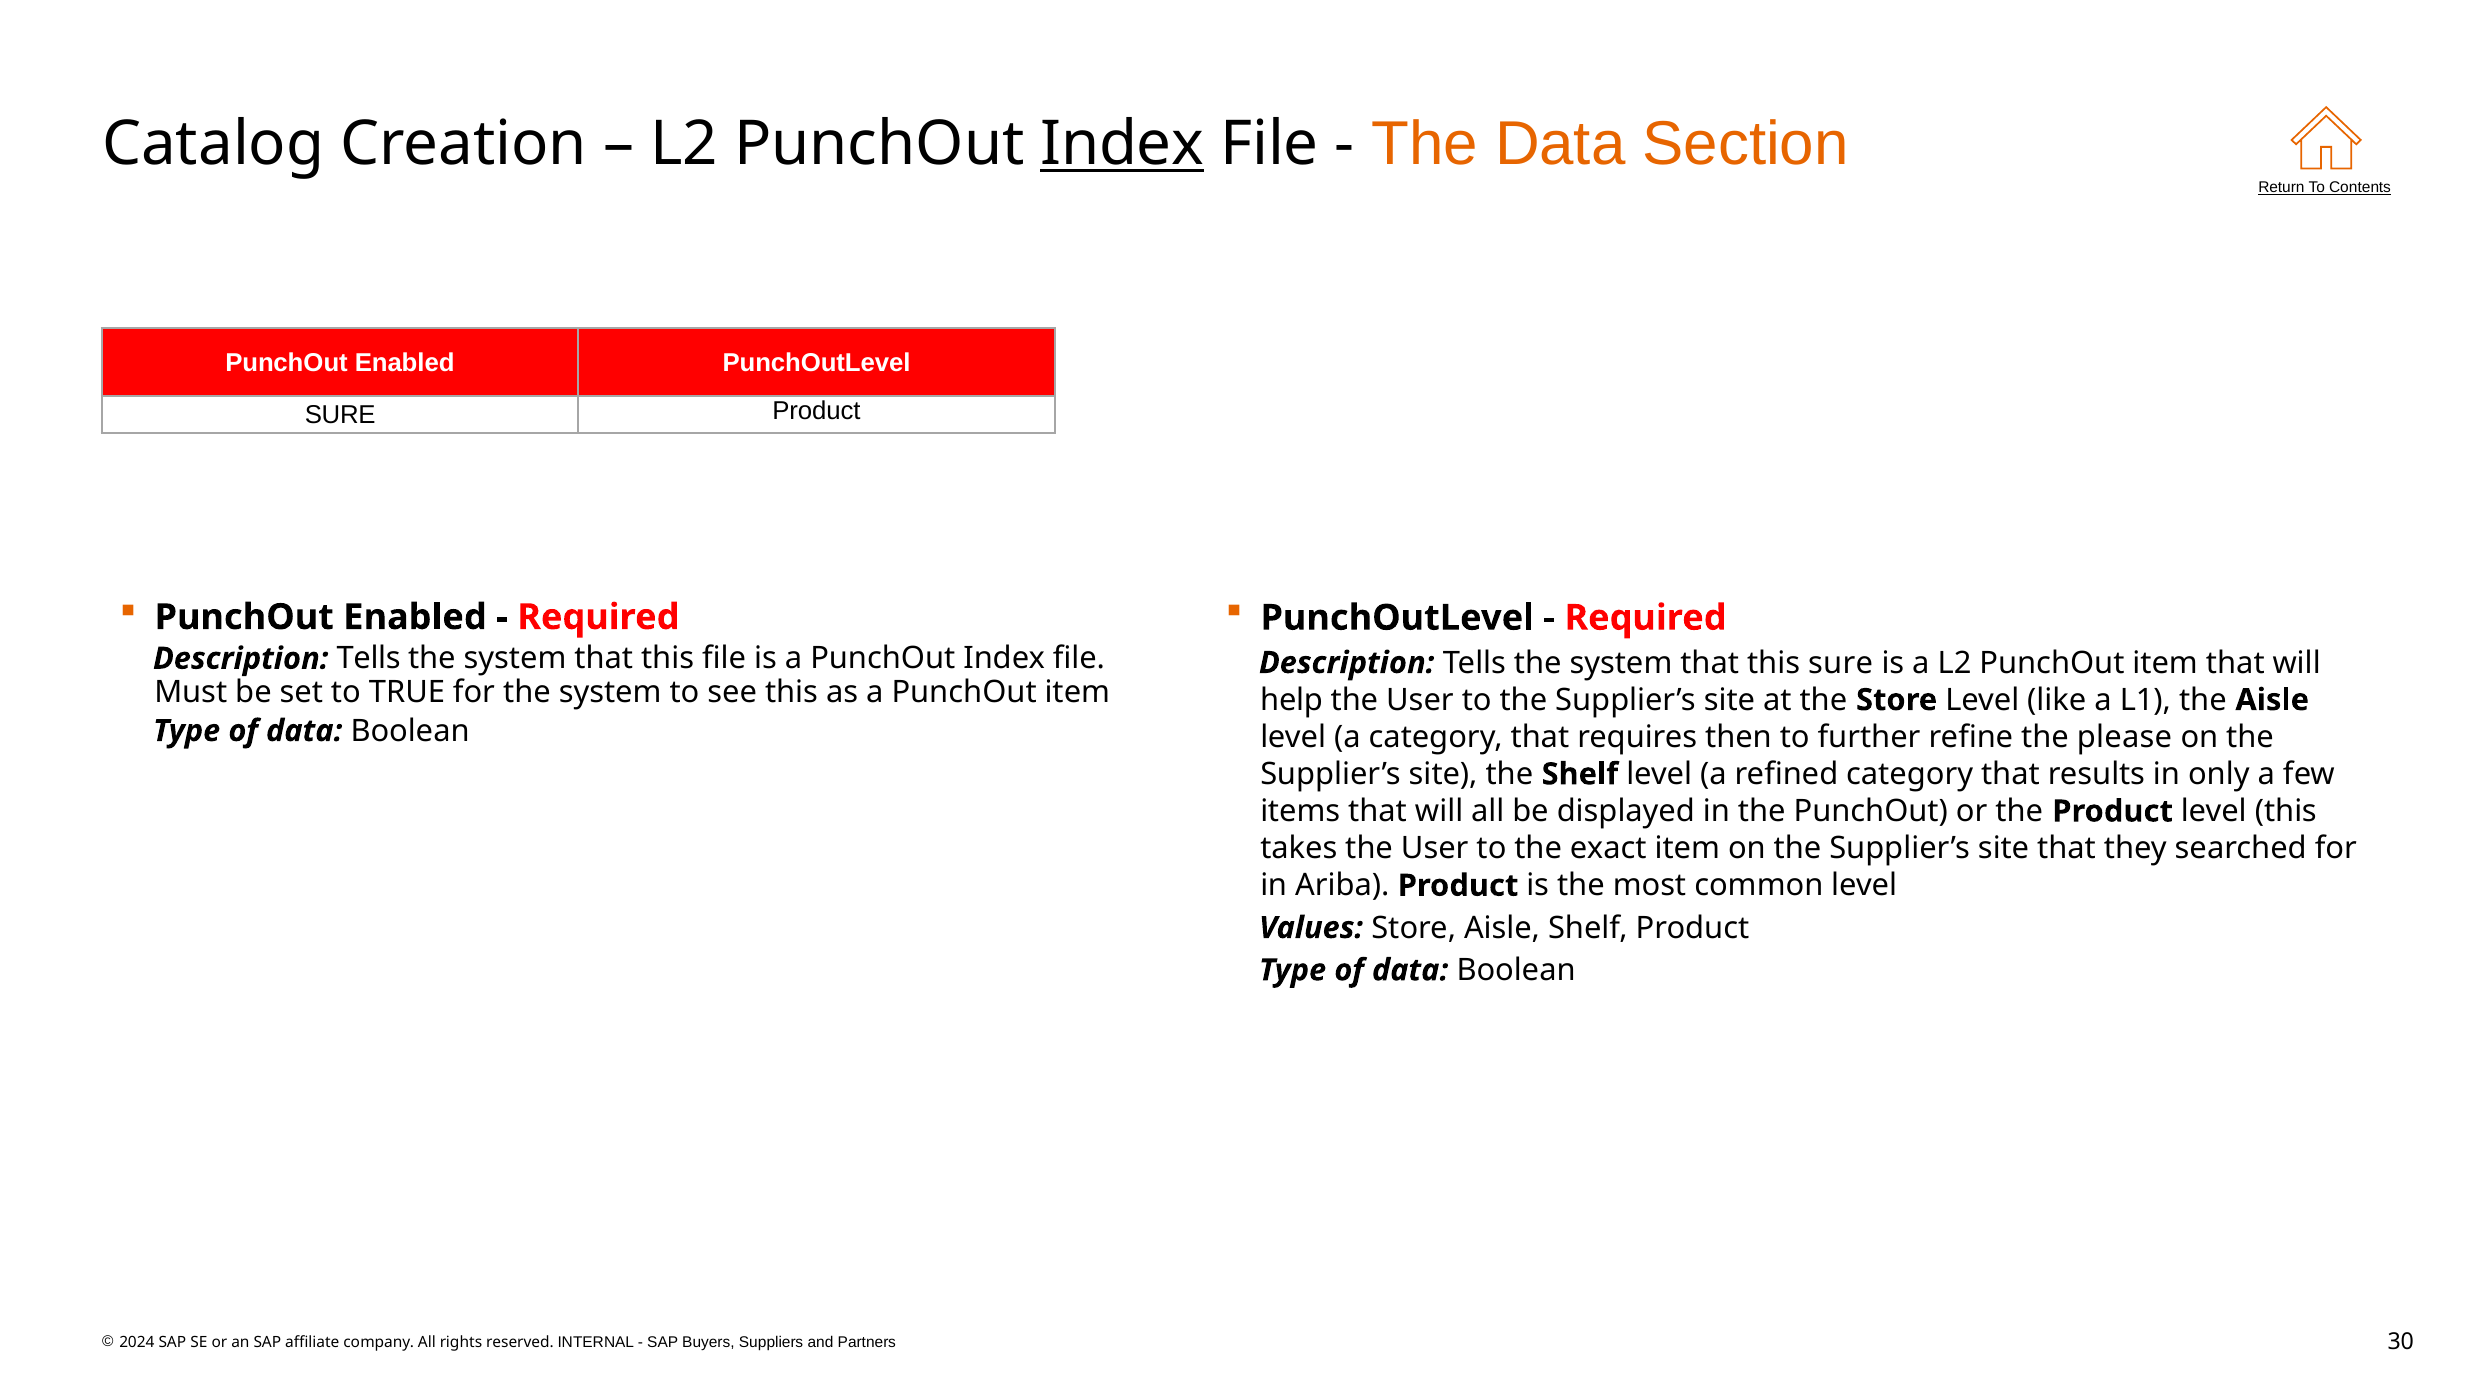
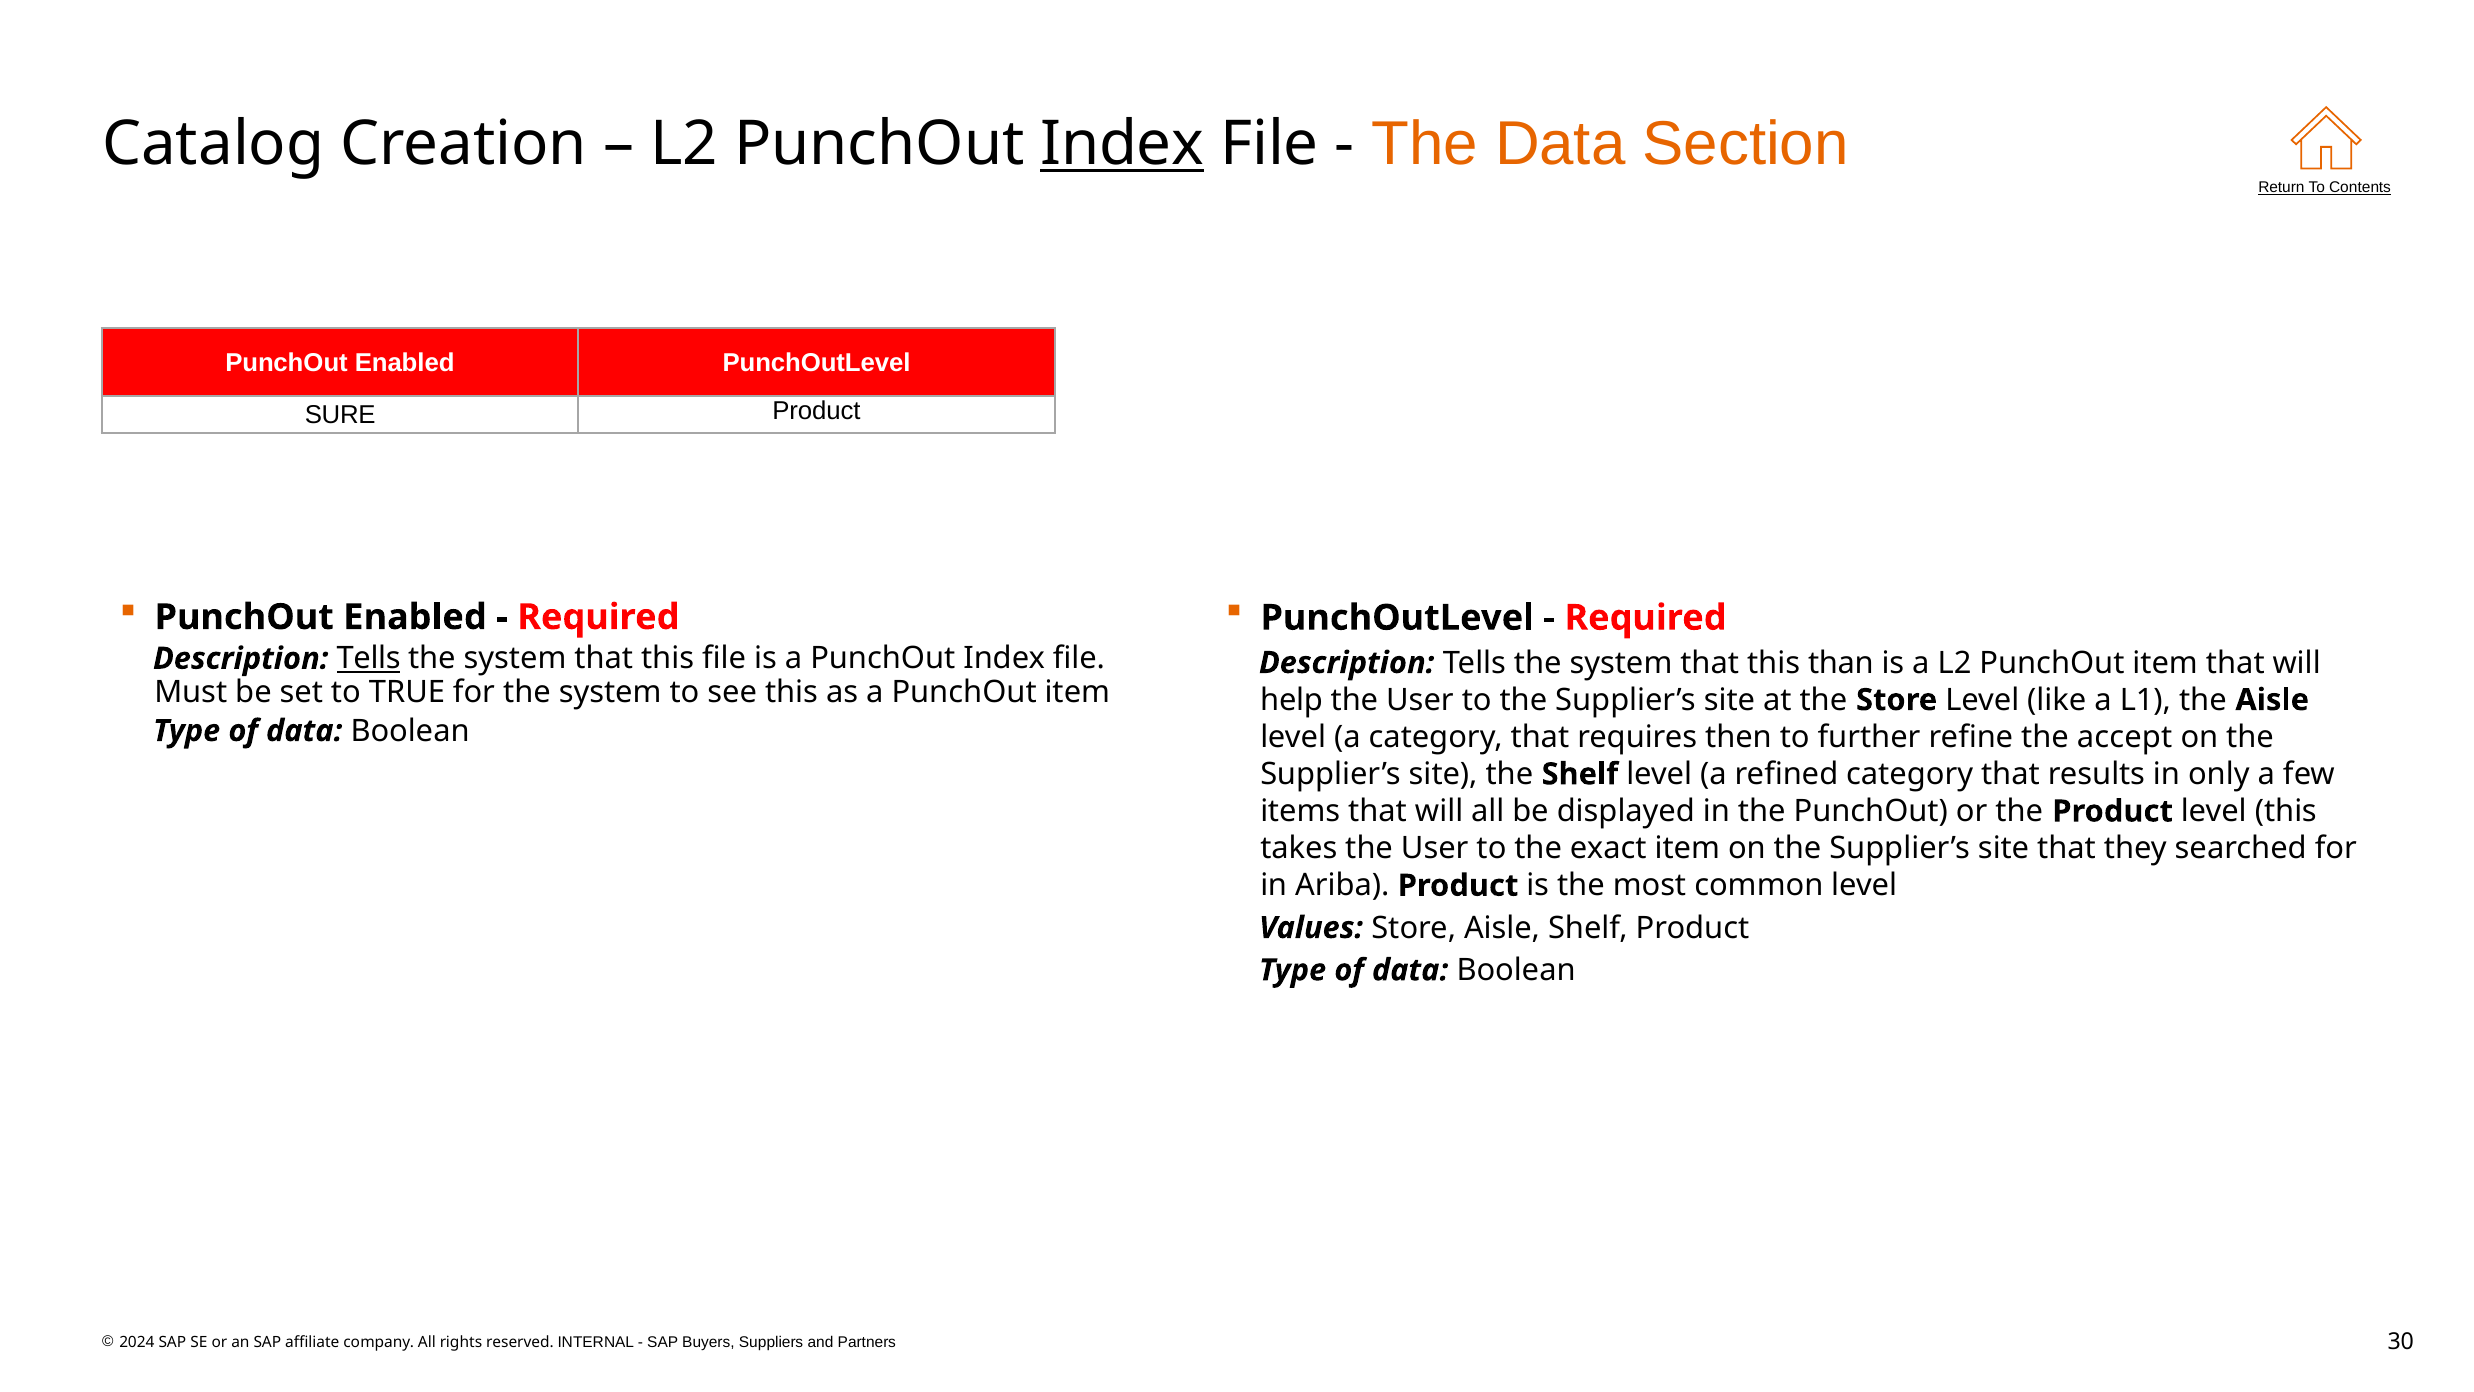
Tells at (369, 658) underline: none -> present
this sure: sure -> than
please: please -> accept
